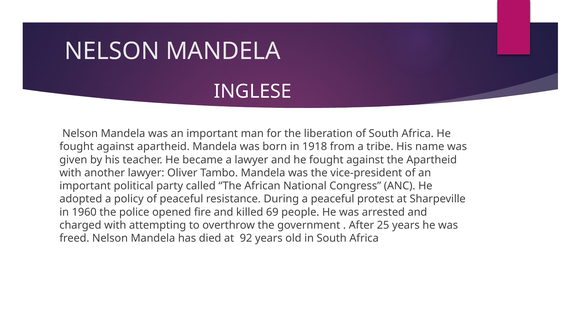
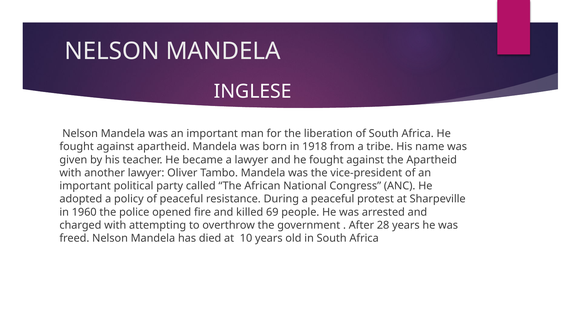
25: 25 -> 28
92: 92 -> 10
